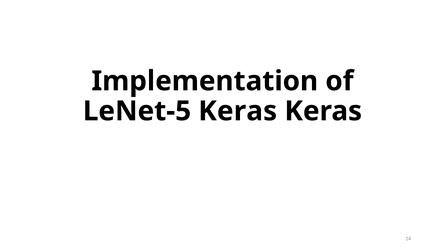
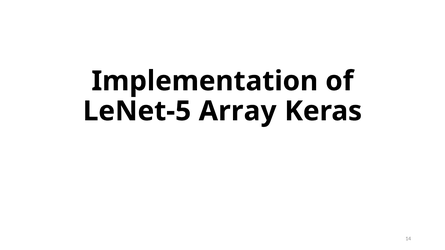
LeNet-5 Keras: Keras -> Array
